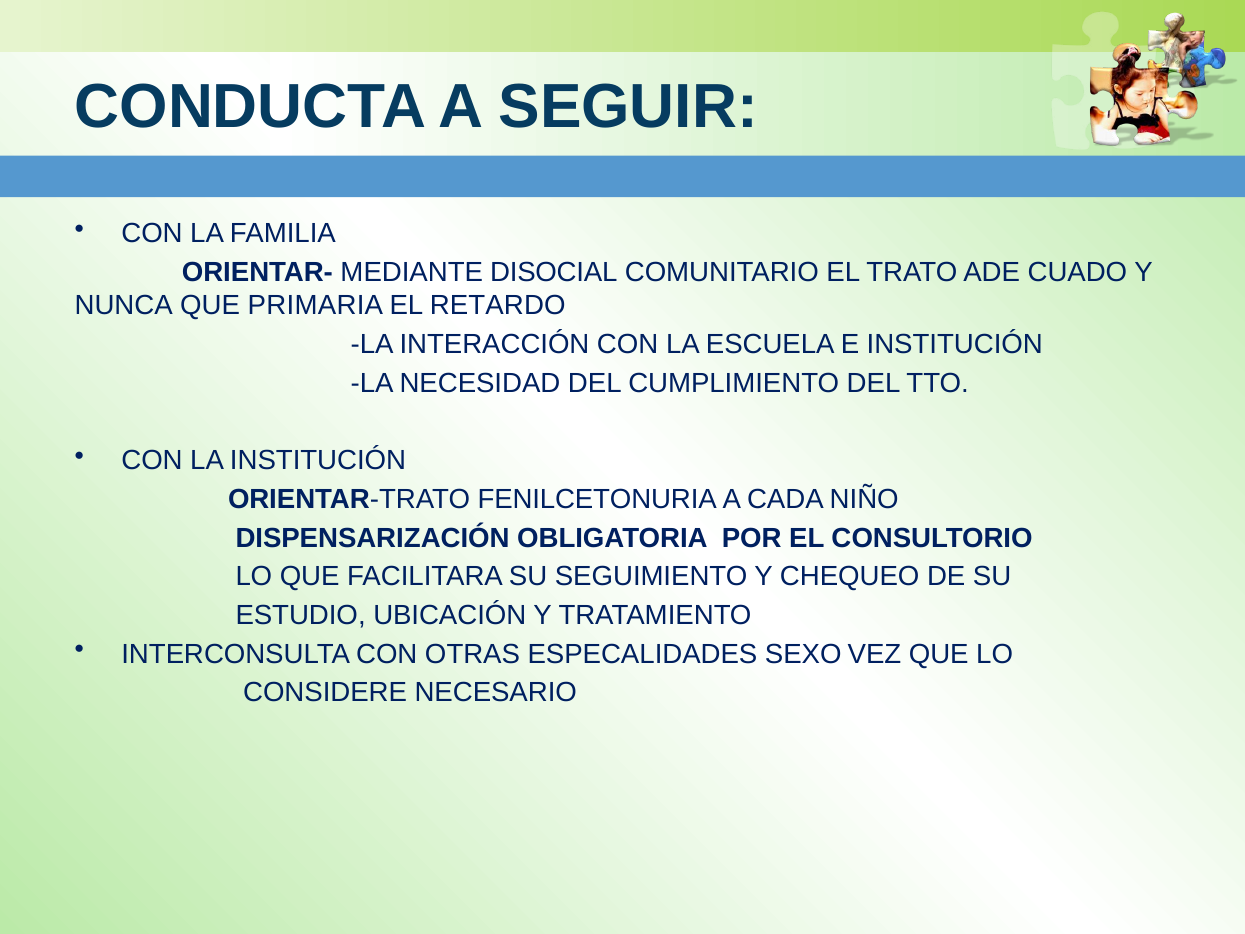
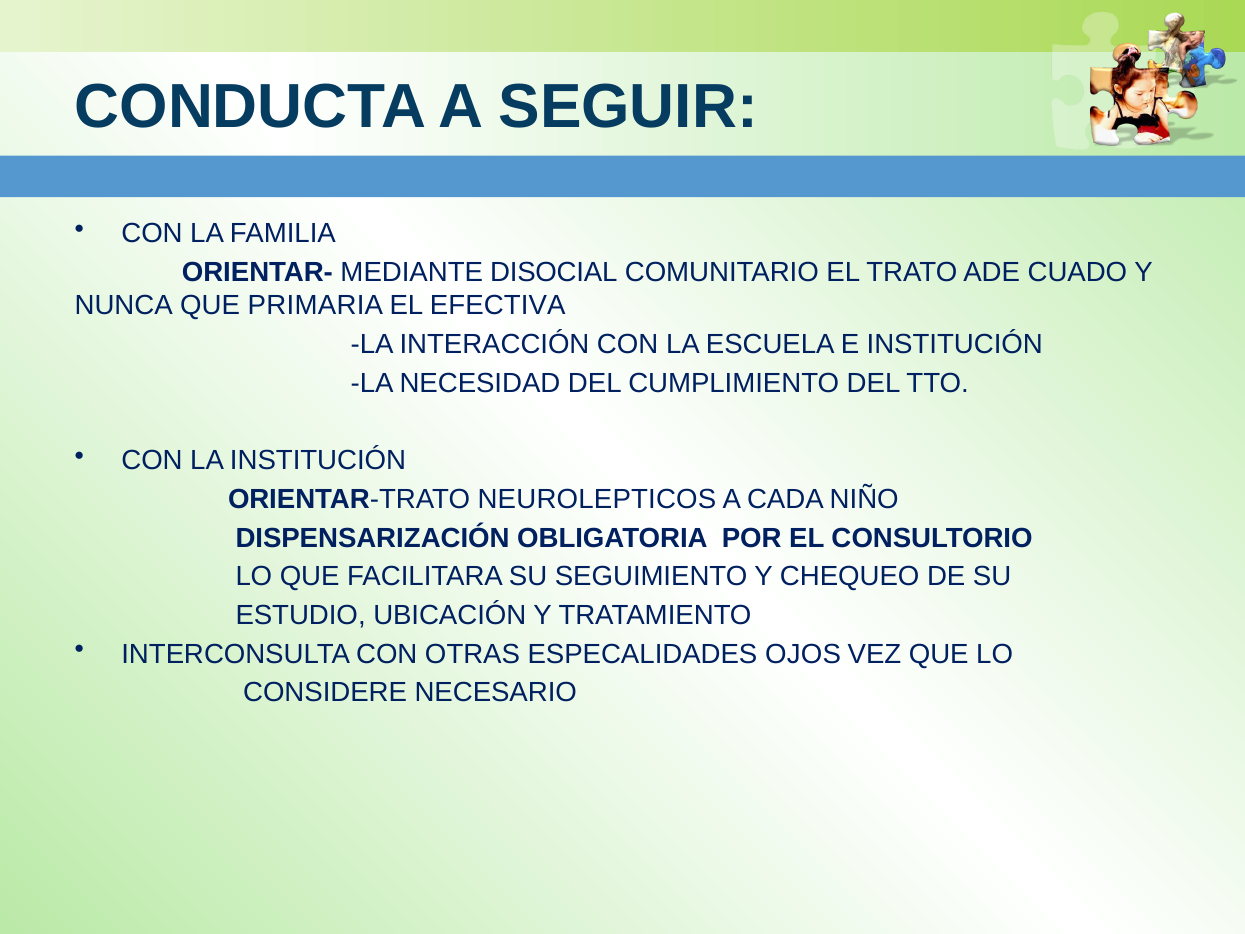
RETARDO: RETARDO -> EFECTIVA
FENILCETONURIA: FENILCETONURIA -> NEUROLEPTICOS
SEXO: SEXO -> OJOS
